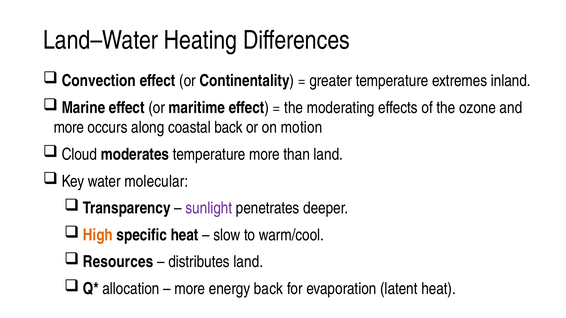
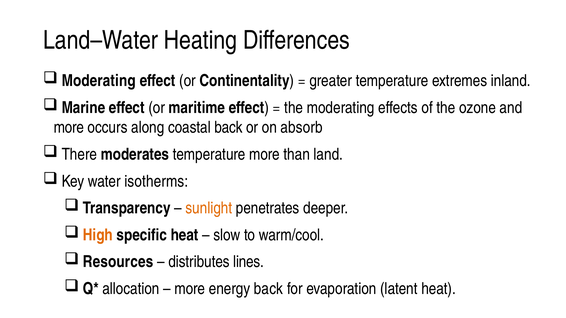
Convection at (99, 81): Convection -> Moderating
motion: motion -> absorb
Cloud: Cloud -> There
molecular: molecular -> isotherms
sunlight colour: purple -> orange
distributes land: land -> lines
